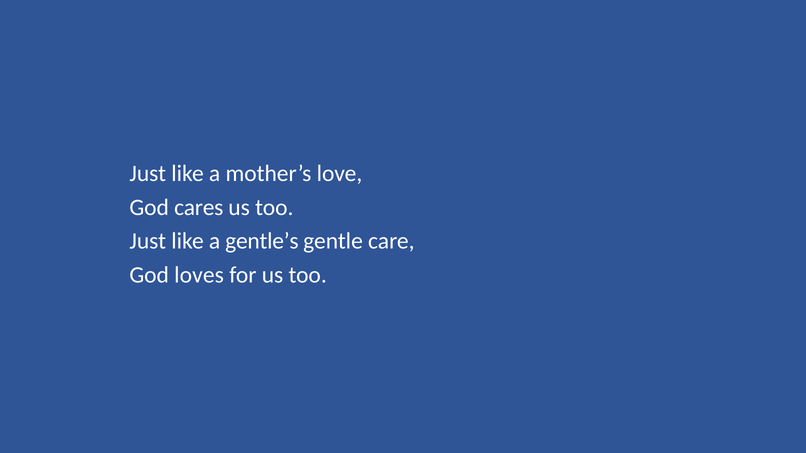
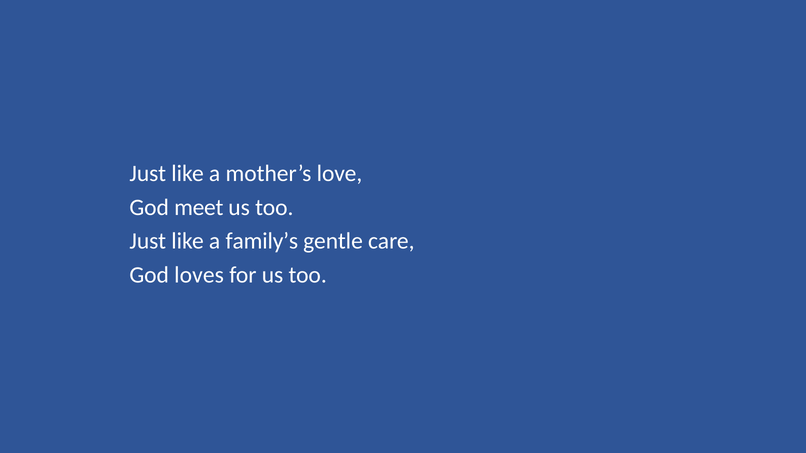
cares: cares -> meet
gentle’s: gentle’s -> family’s
